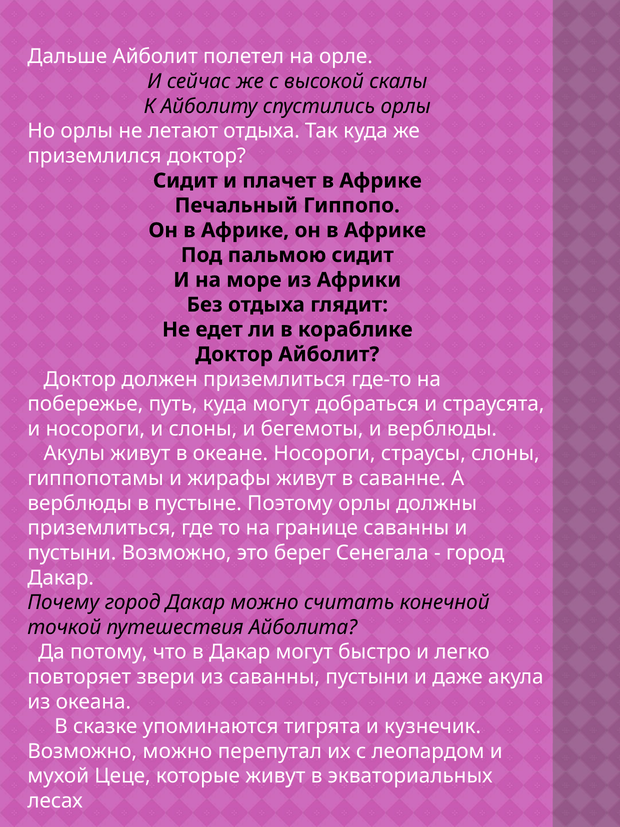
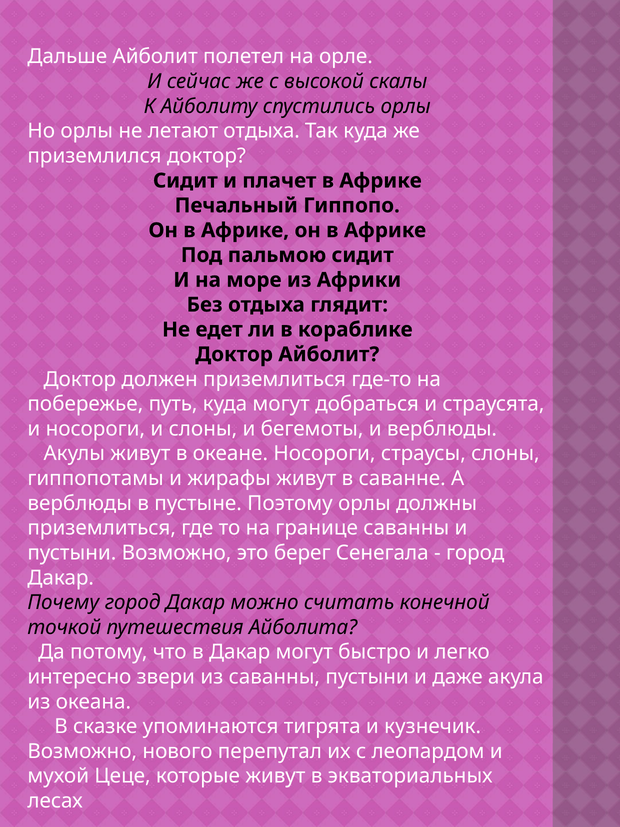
повторяет: повторяет -> интересно
Возможно можно: можно -> нового
